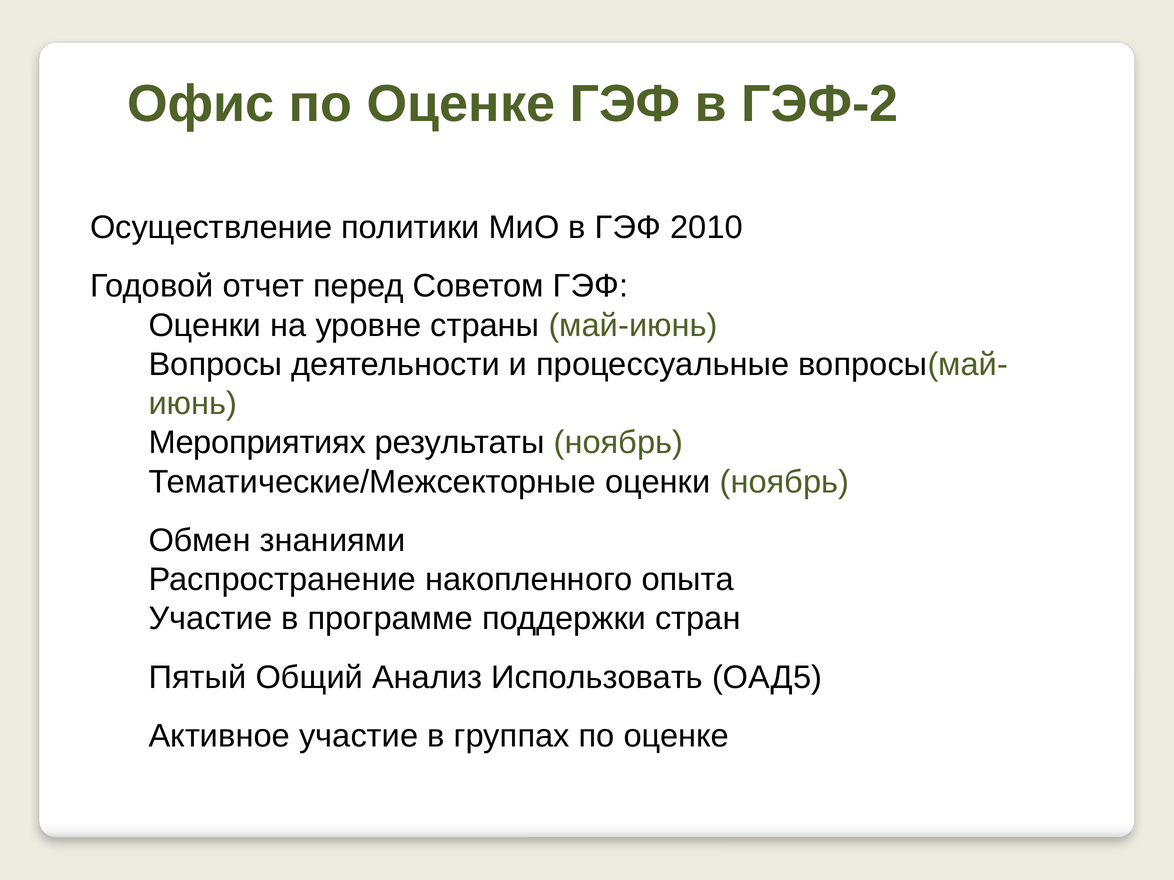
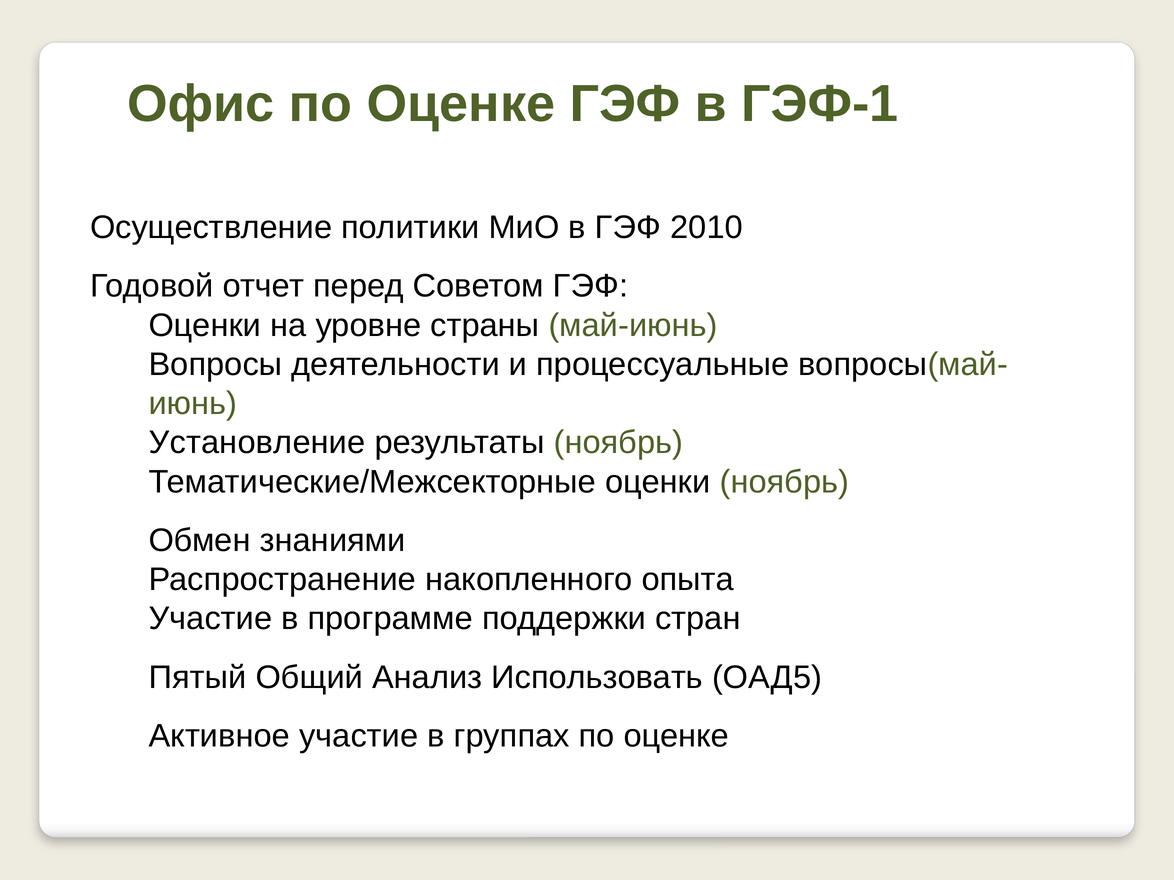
ГЭФ-2: ГЭФ-2 -> ГЭФ-1
Мероприятиях: Мероприятиях -> Установление
